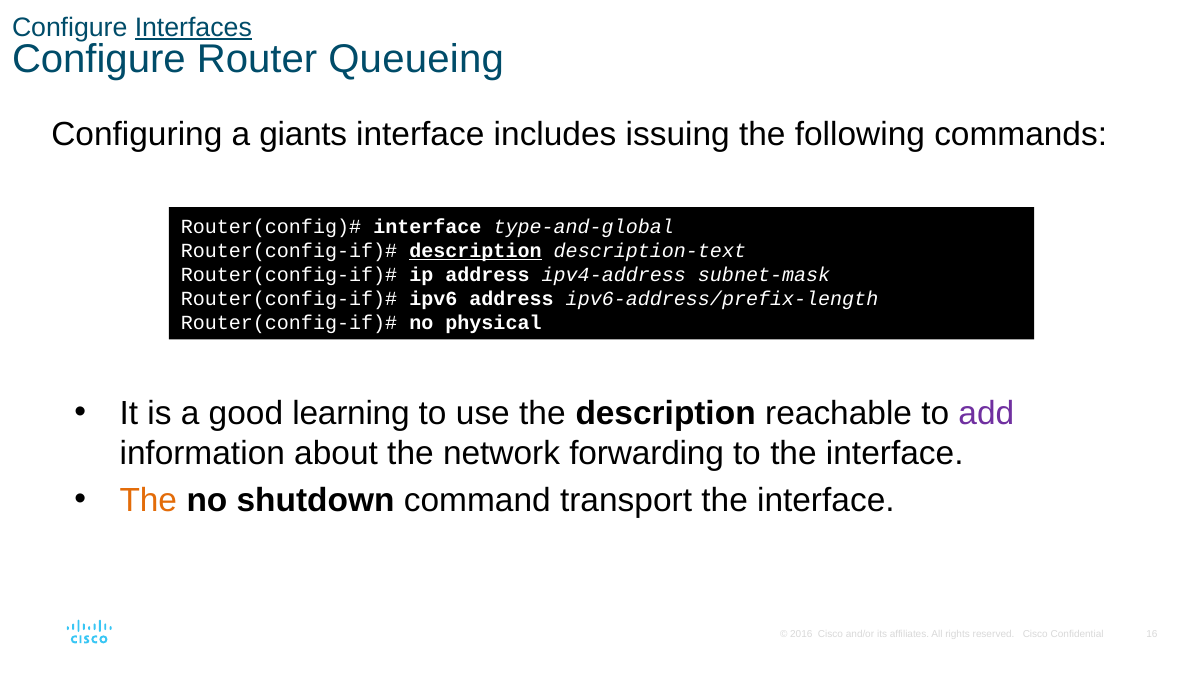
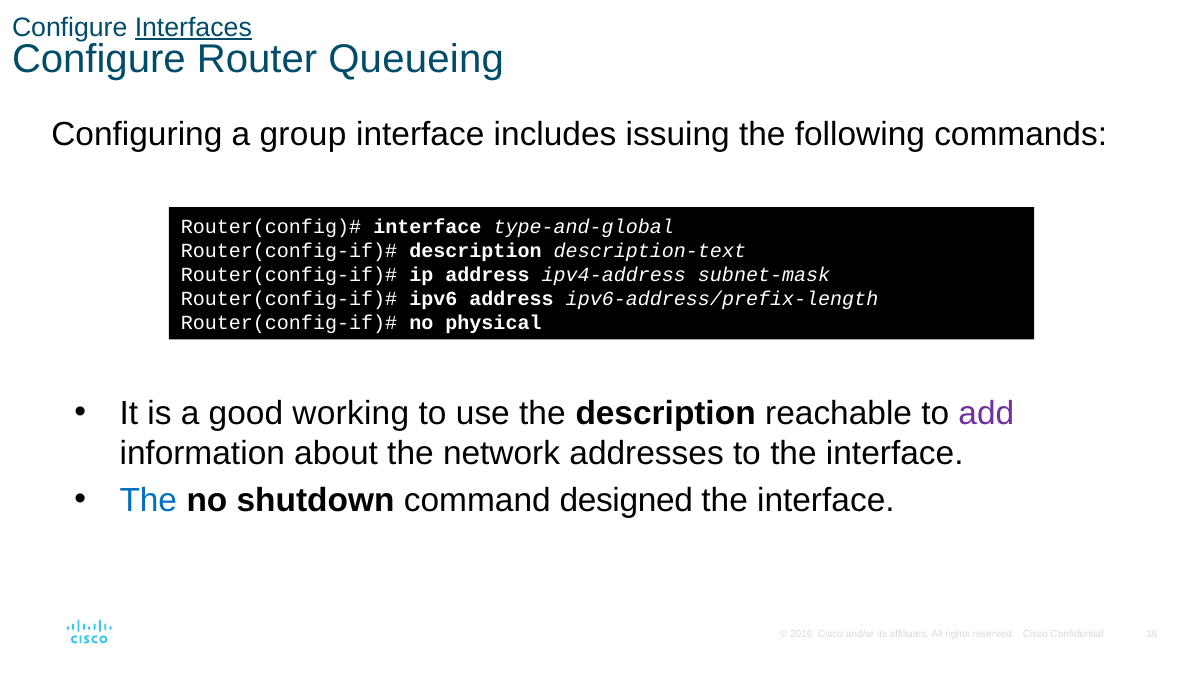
giants: giants -> group
description at (475, 251) underline: present -> none
learning: learning -> working
forwarding: forwarding -> addresses
The at (148, 501) colour: orange -> blue
transport: transport -> designed
